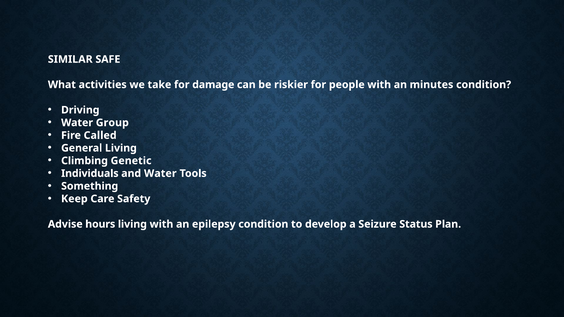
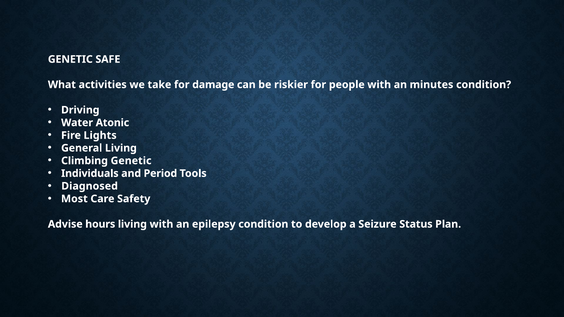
SIMILAR at (70, 59): SIMILAR -> GENETIC
Group: Group -> Atonic
Called: Called -> Lights
and Water: Water -> Period
Something: Something -> Diagnosed
Keep: Keep -> Most
